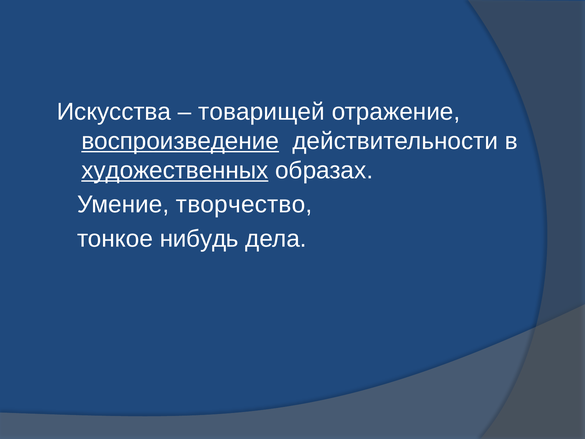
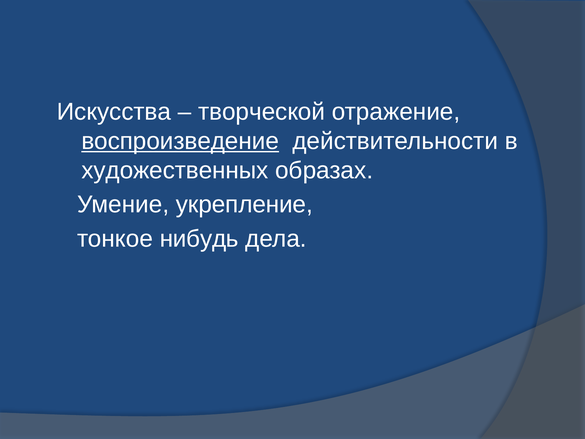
товарищей: товарищей -> творческой
художественных underline: present -> none
творчество: творчество -> укрепление
